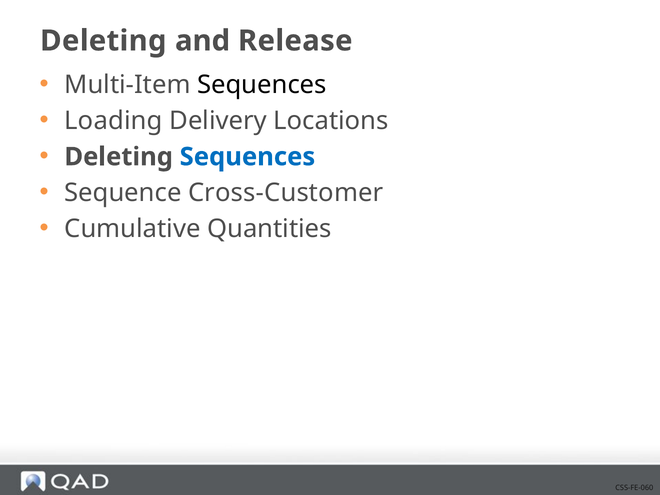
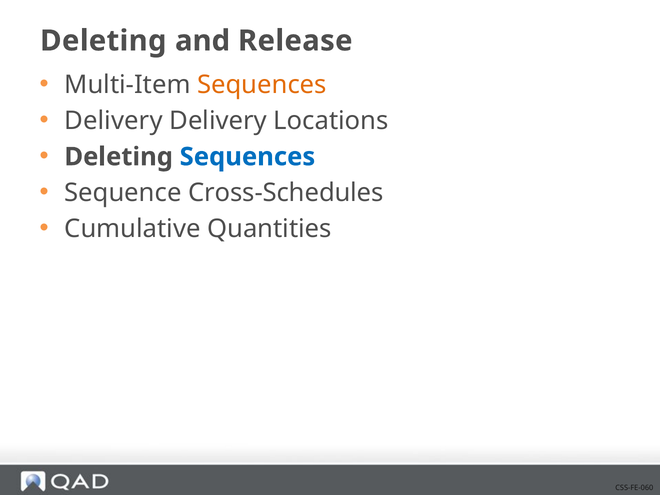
Sequences at (262, 85) colour: black -> orange
Loading at (113, 121): Loading -> Delivery
Cross-Customer: Cross-Customer -> Cross-Schedules
